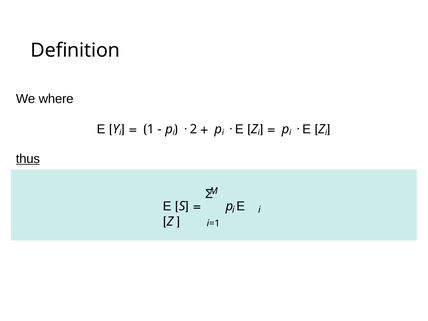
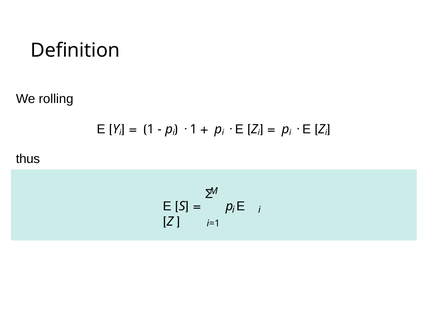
where: where -> rolling
2 at (193, 129): 2 -> 1
thus underline: present -> none
